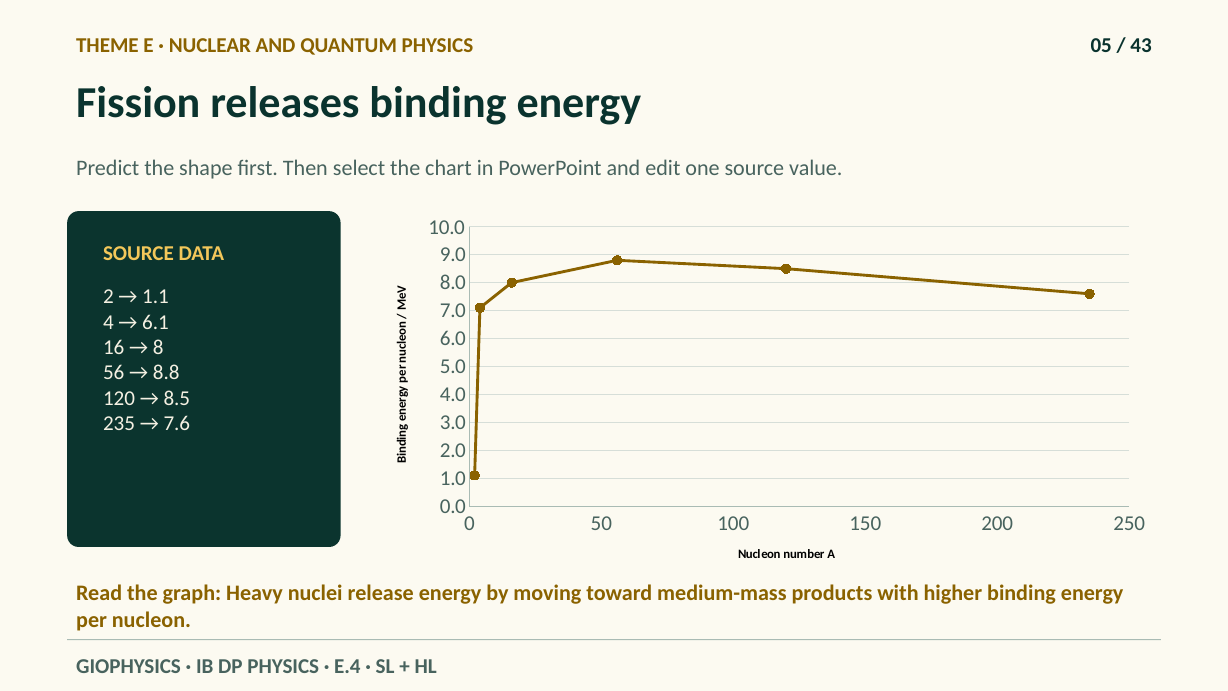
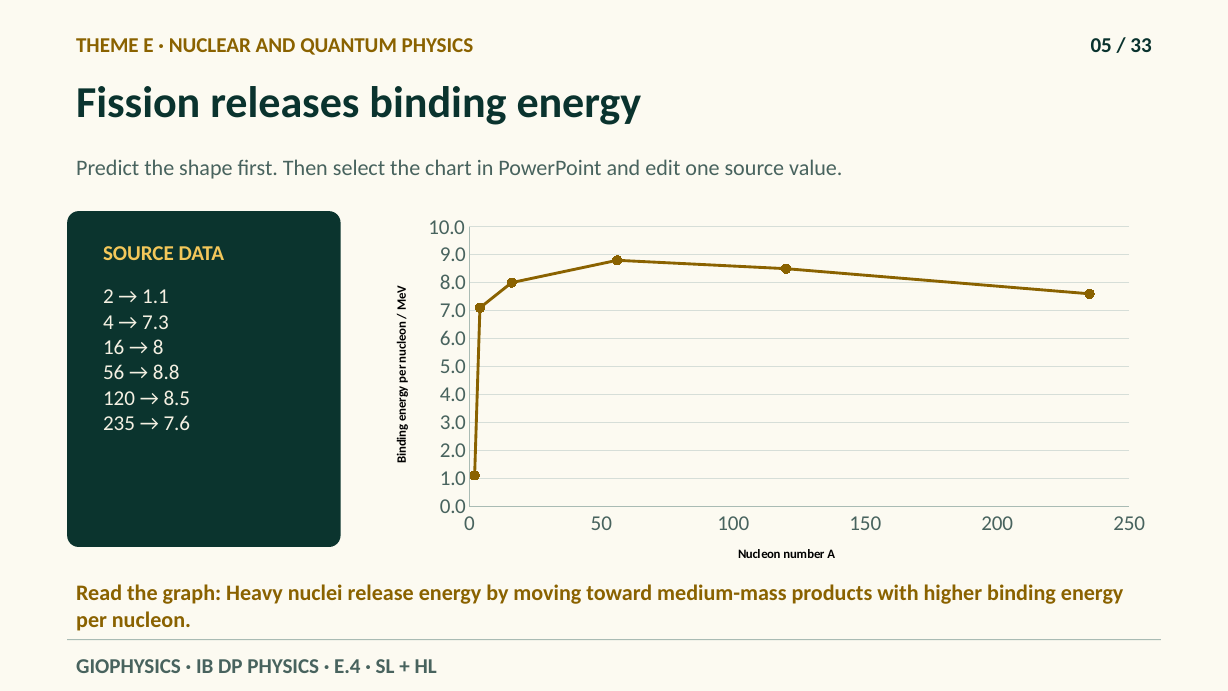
43: 43 -> 33
6.1: 6.1 -> 7.3
